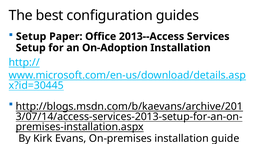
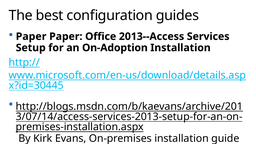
Setup at (31, 36): Setup -> Paper
